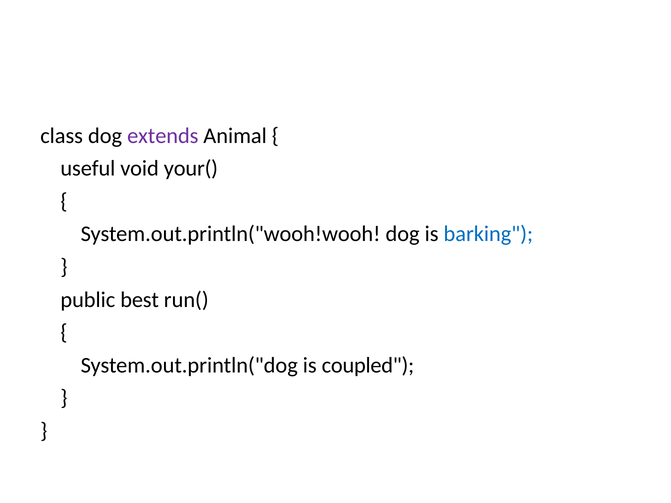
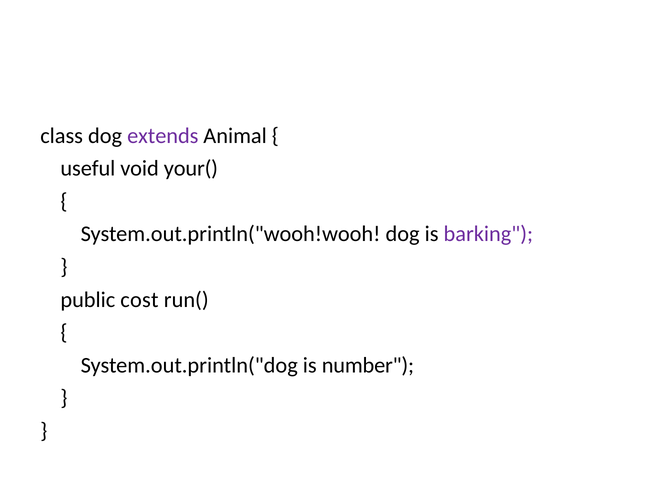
barking colour: blue -> purple
best: best -> cost
coupled: coupled -> number
